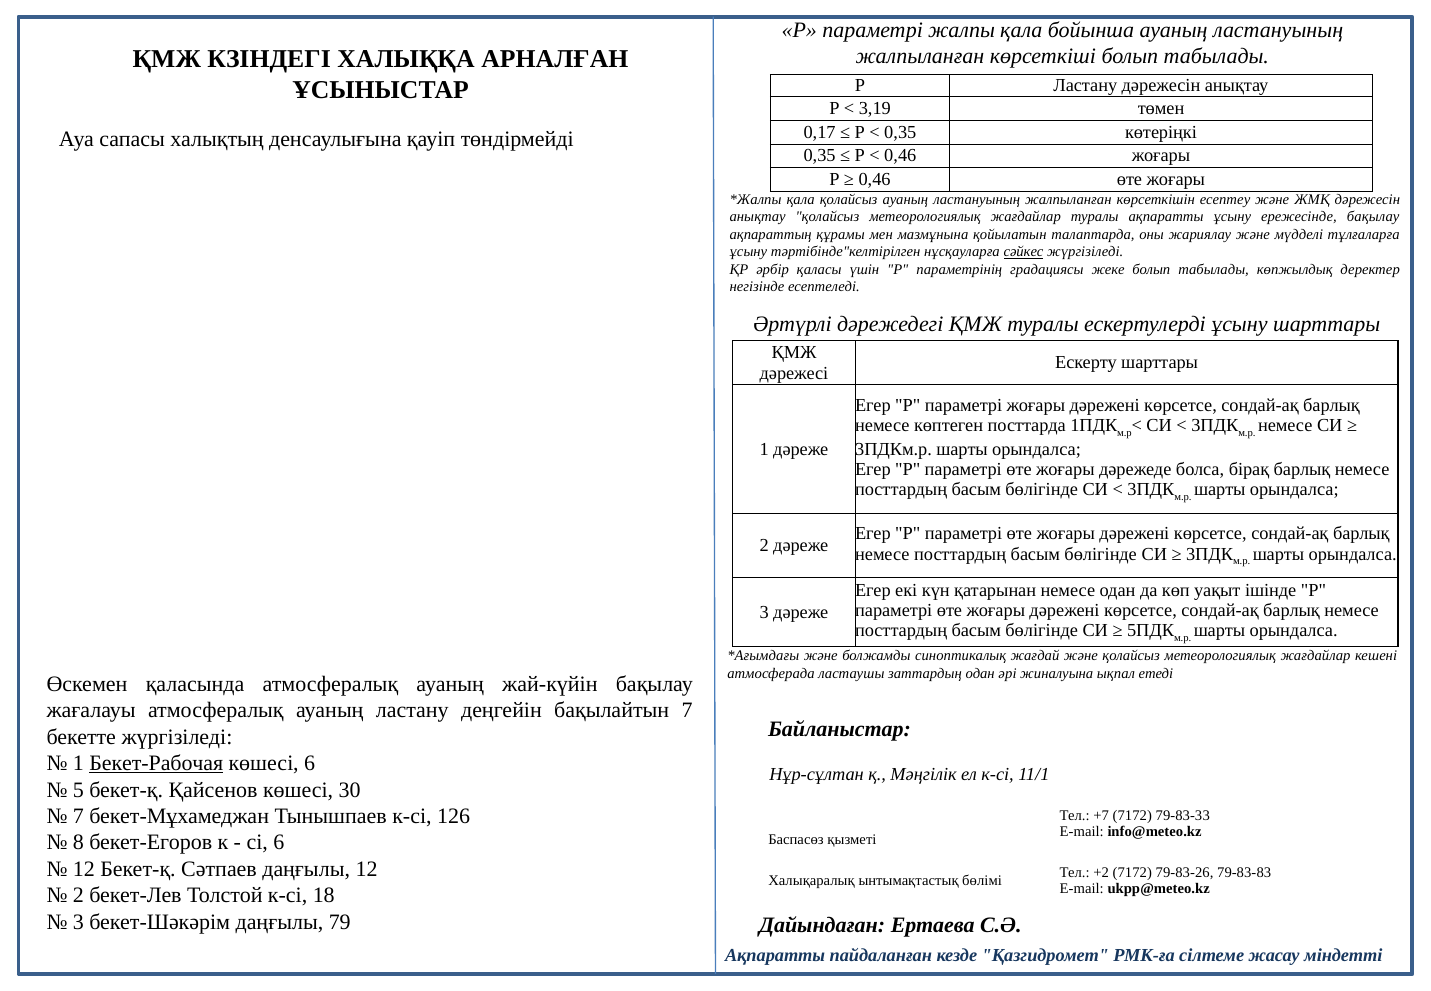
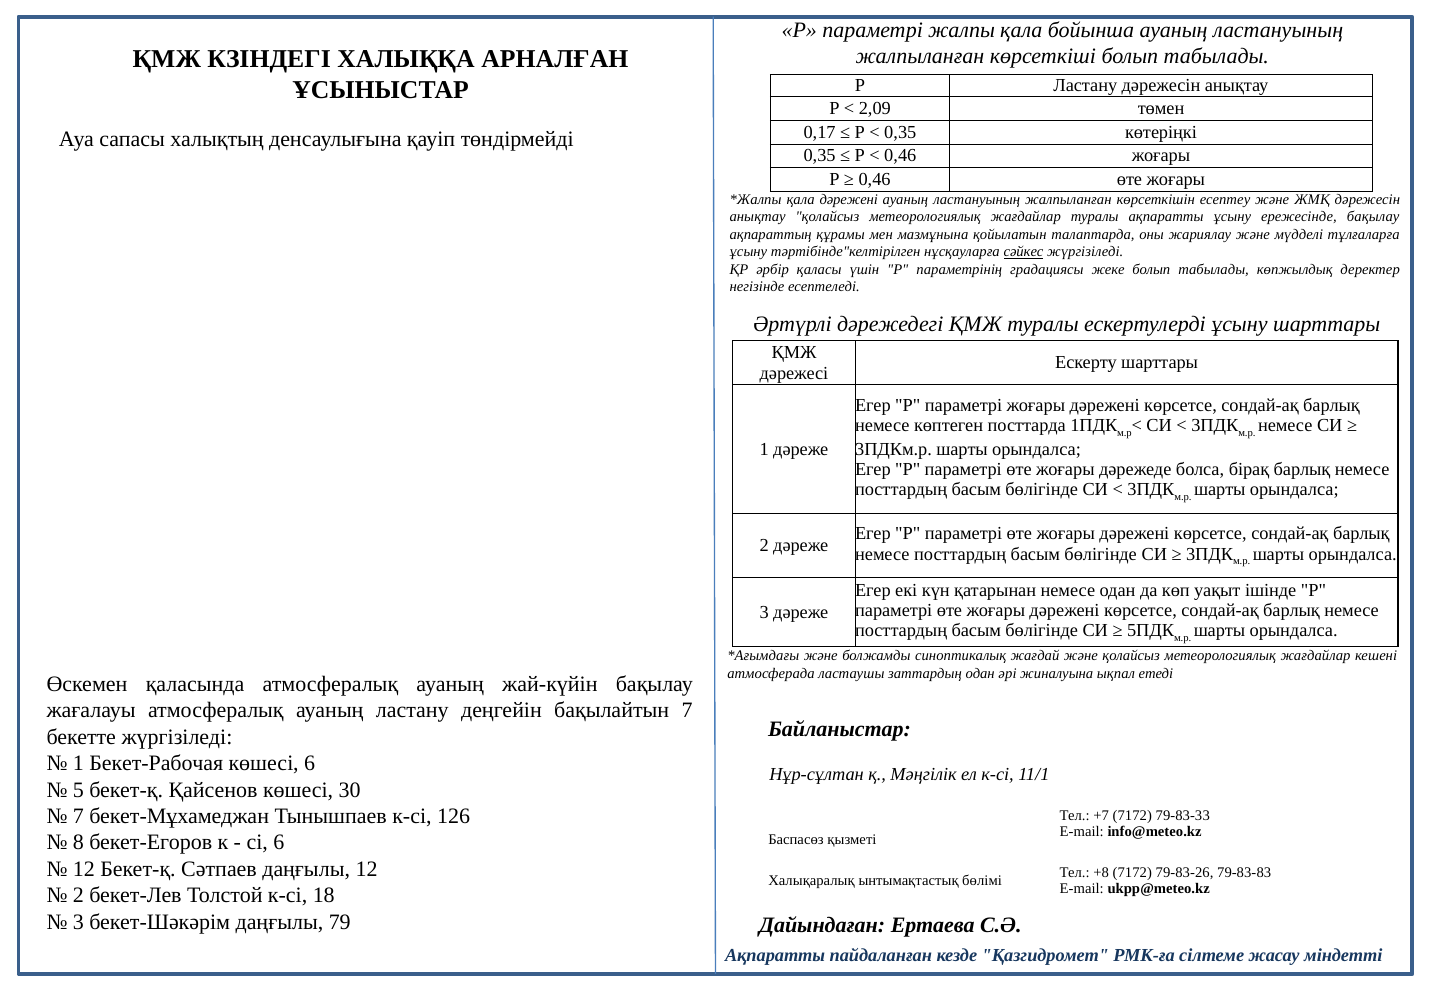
3,19: 3,19 -> 2,09
қала қолайсыз: қолайсыз -> дәрежені
Бекет-Рабочая underline: present -> none
+2: +2 -> +8
